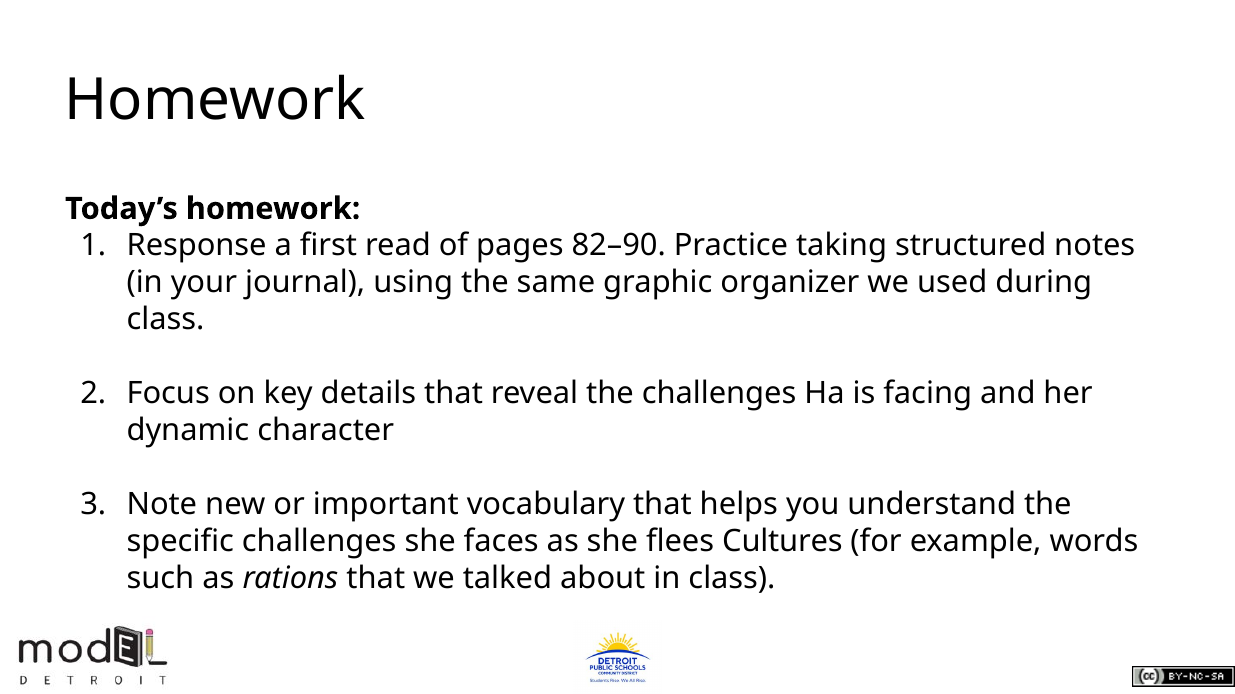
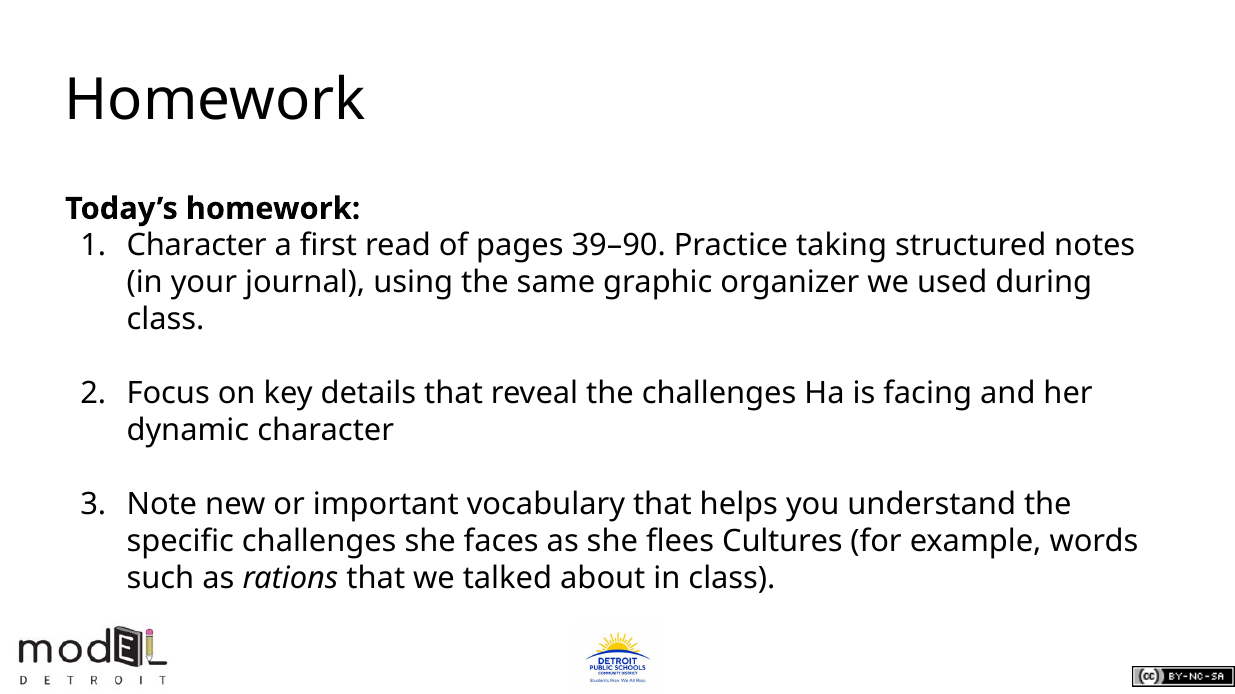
Response at (197, 246): Response -> Character
82–90: 82–90 -> 39–90
